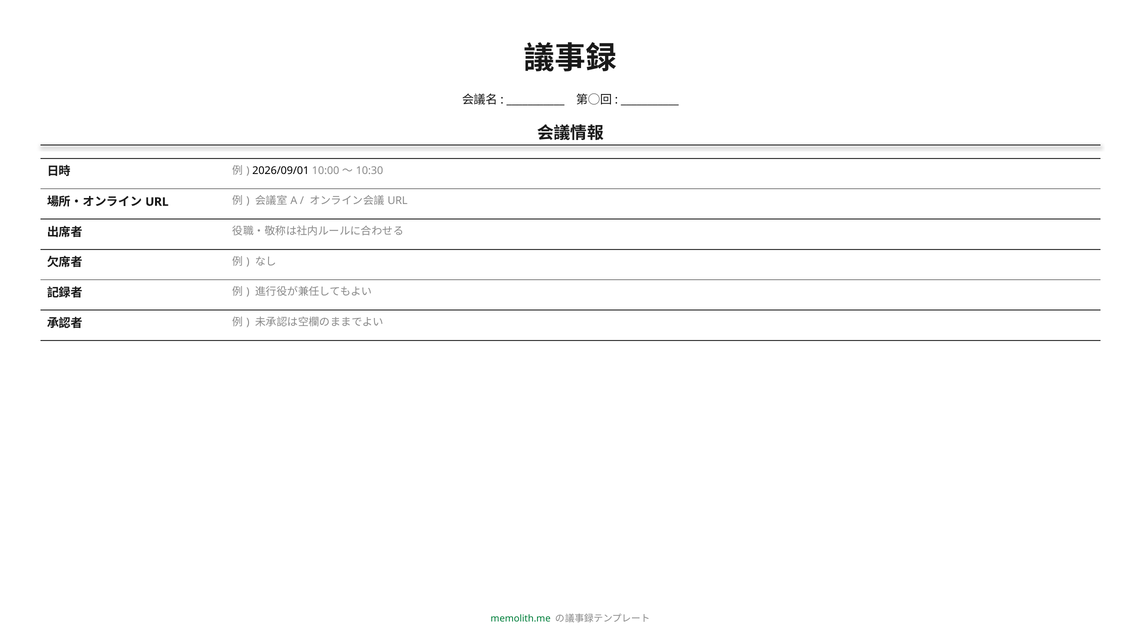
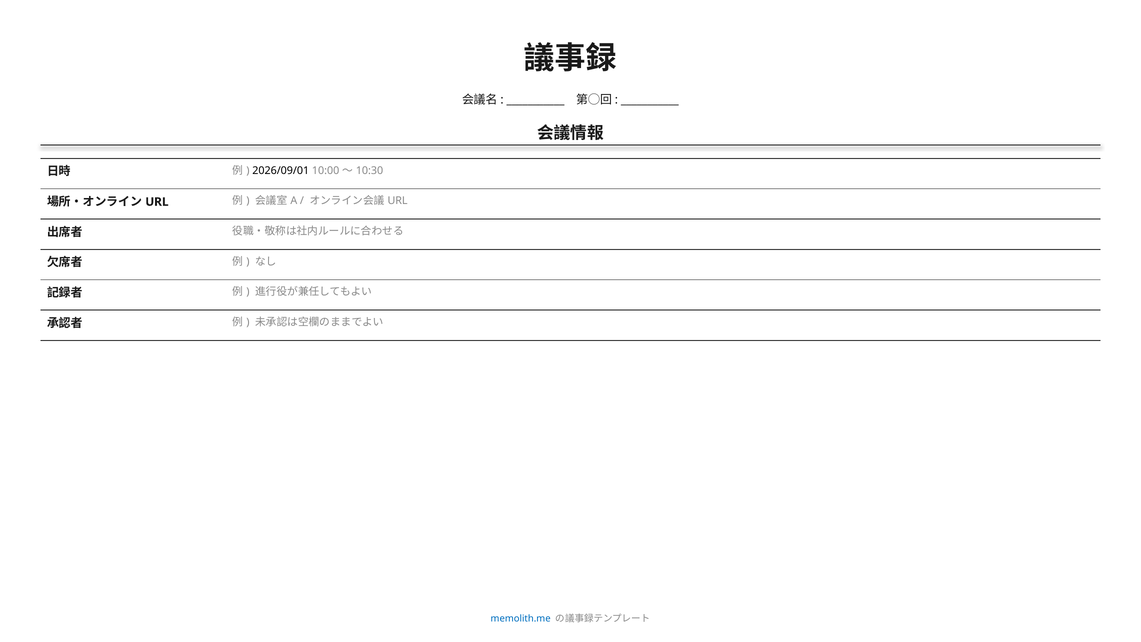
memolith.me colour: green -> blue
